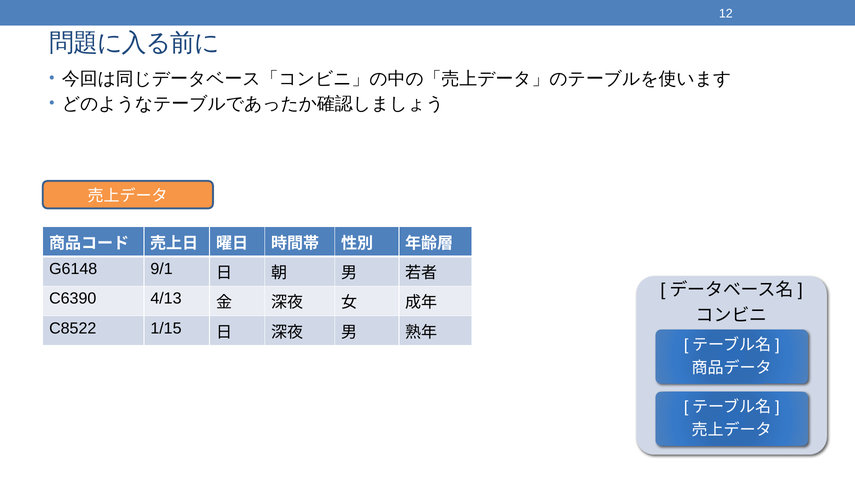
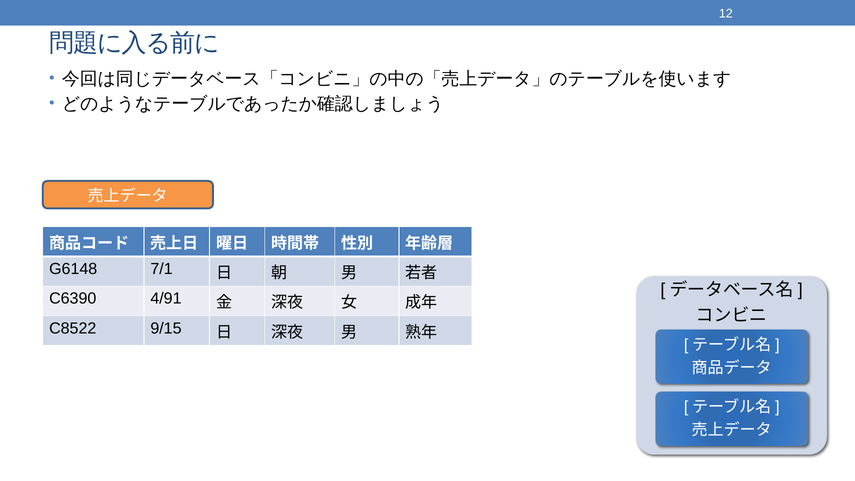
9/1: 9/1 -> 7/1
4/13: 4/13 -> 4/91
1/15: 1/15 -> 9/15
